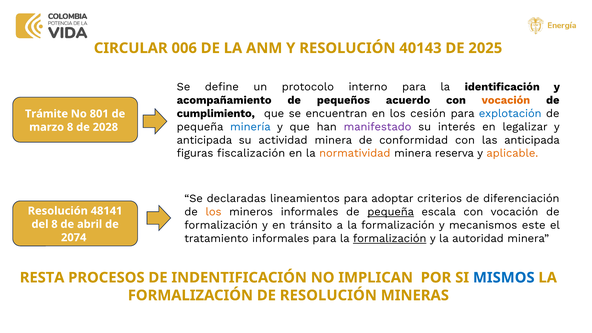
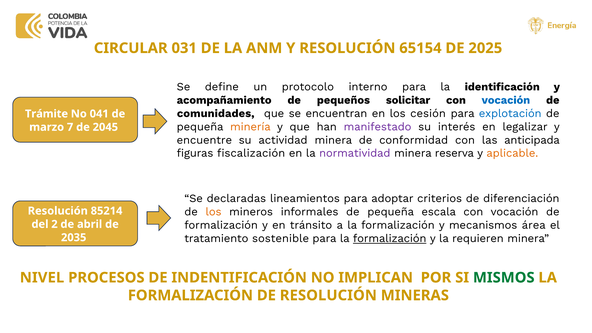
006: 006 -> 031
40143: 40143 -> 65154
acuerdo: acuerdo -> solicitar
vocación at (506, 100) colour: orange -> blue
cumplimiento: cumplimiento -> comunidades
801: 801 -> 041
minería colour: blue -> orange
marzo 8: 8 -> 7
2028: 2028 -> 2045
anticipada at (204, 140): anticipada -> encuentre
normatividad colour: orange -> purple
pequeña at (391, 212) underline: present -> none
48141: 48141 -> 85214
este: este -> área
del 8: 8 -> 2
tratamiento informales: informales -> sostenible
autoridad: autoridad -> requieren
2074: 2074 -> 2035
RESTA: RESTA -> NIVEL
MISMOS colour: blue -> green
